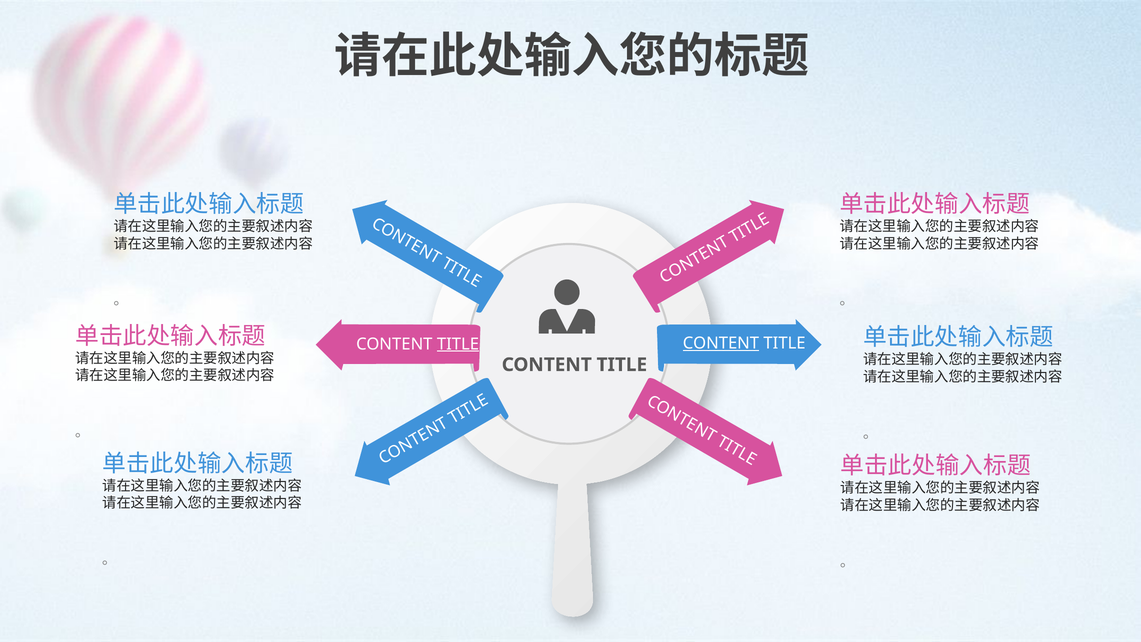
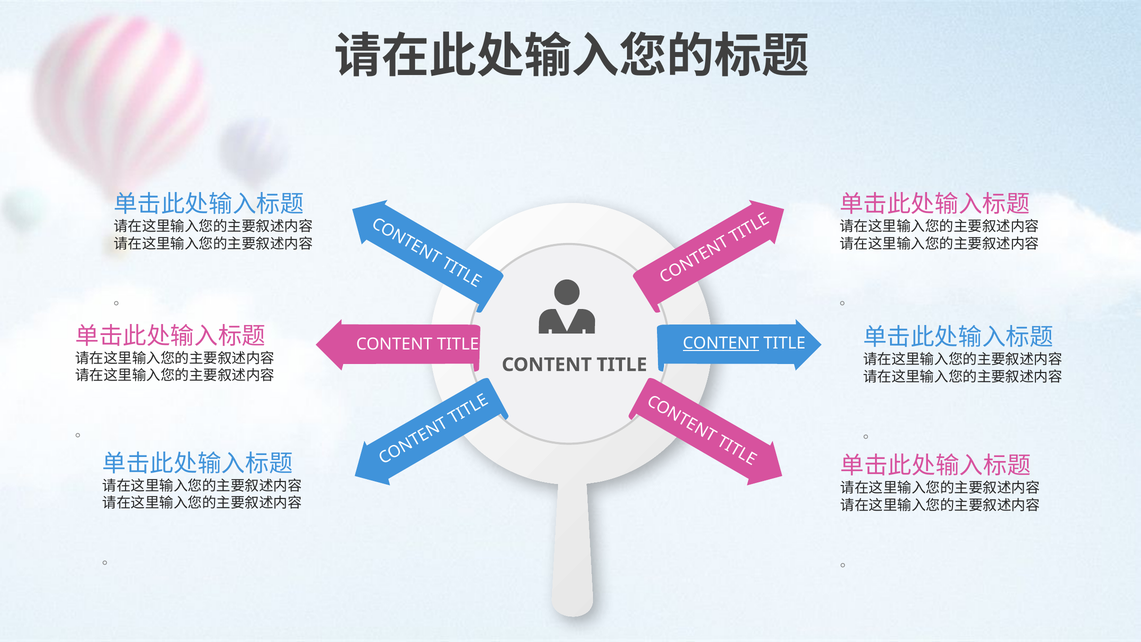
TITLE at (458, 344) underline: present -> none
